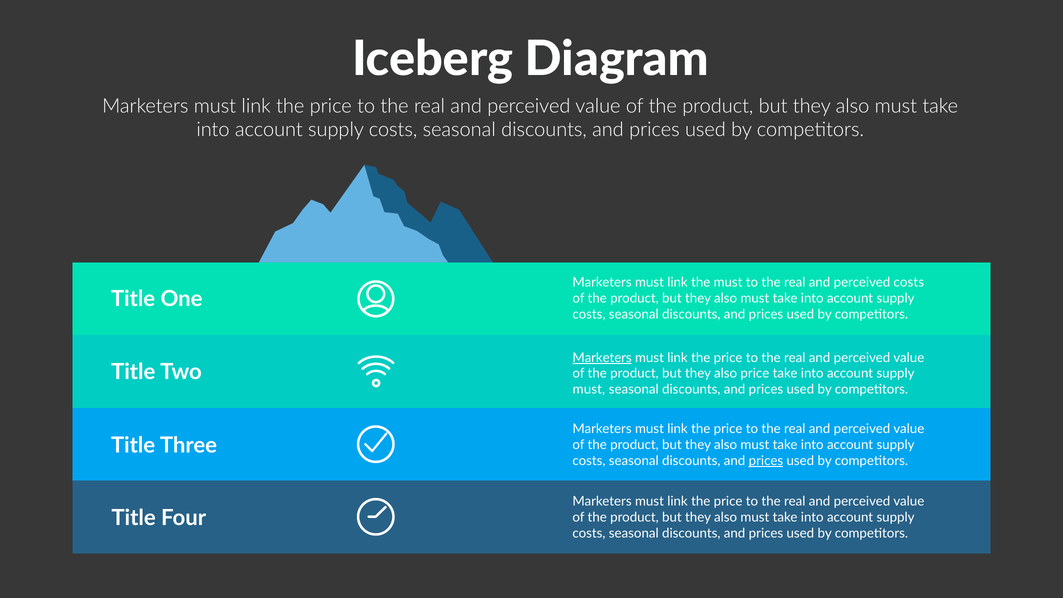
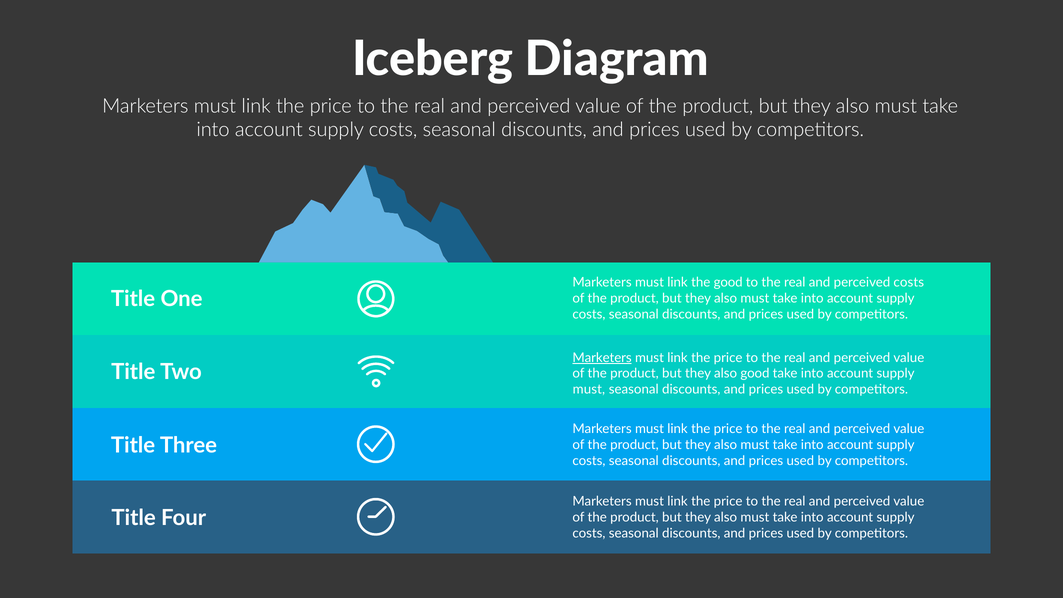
the must: must -> good
also price: price -> good
prices at (766, 461) underline: present -> none
